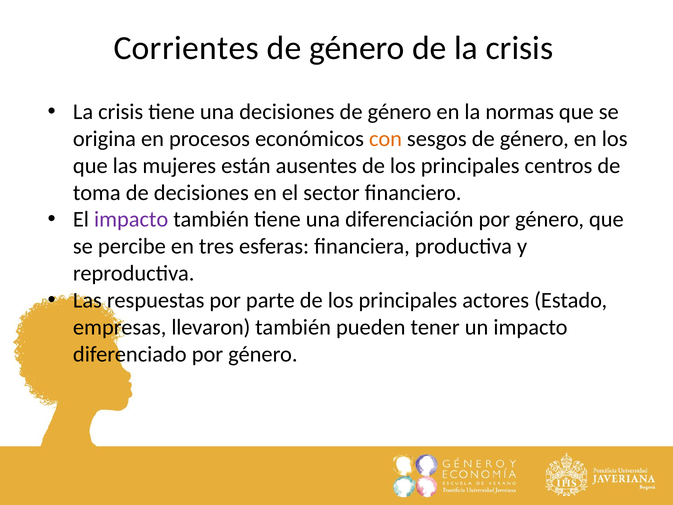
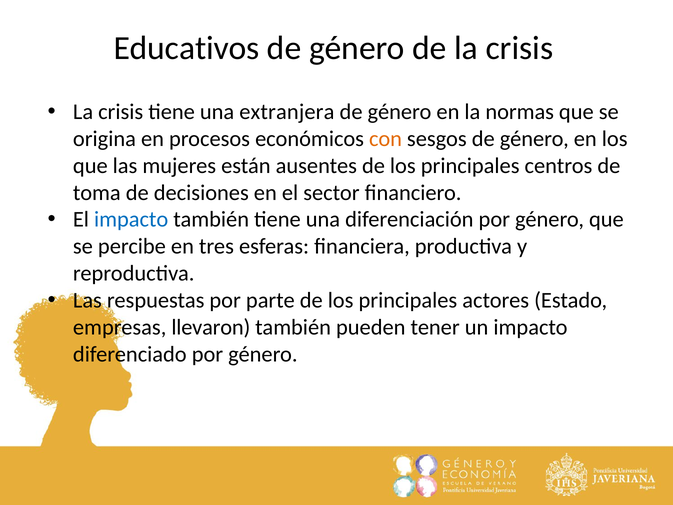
Corrientes: Corrientes -> Educativos
una decisiones: decisiones -> extranjera
impacto at (131, 219) colour: purple -> blue
